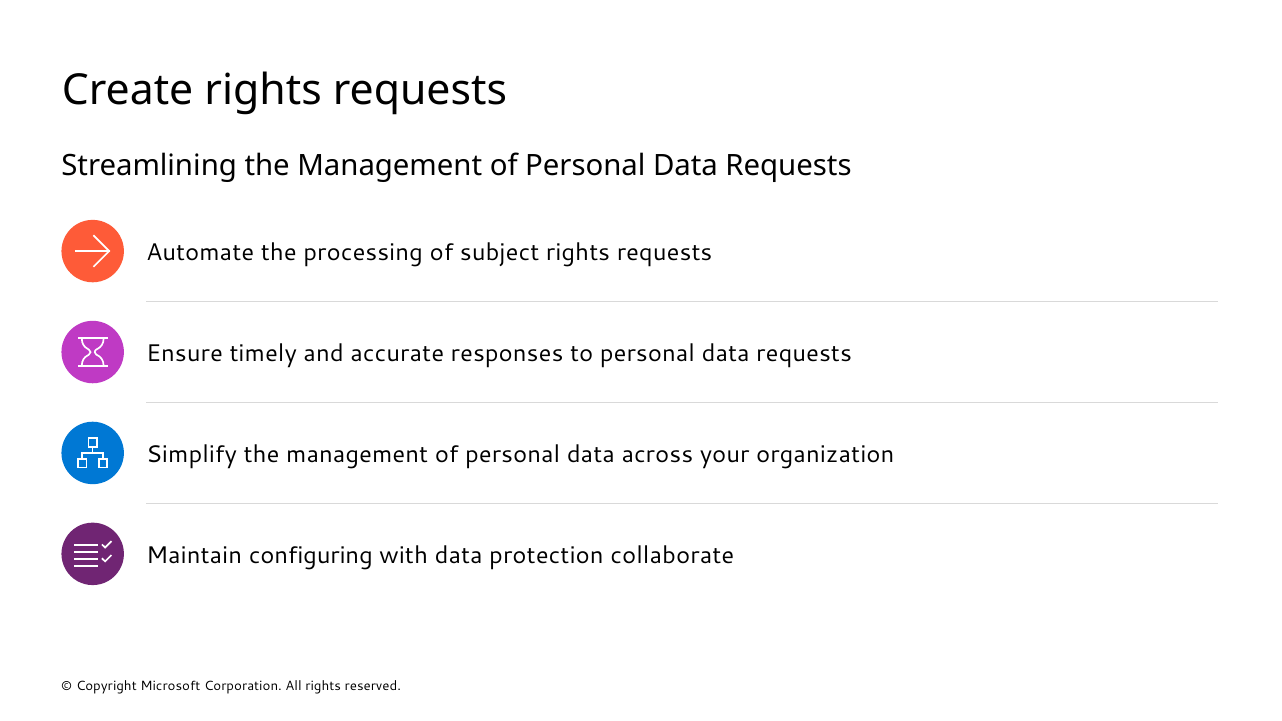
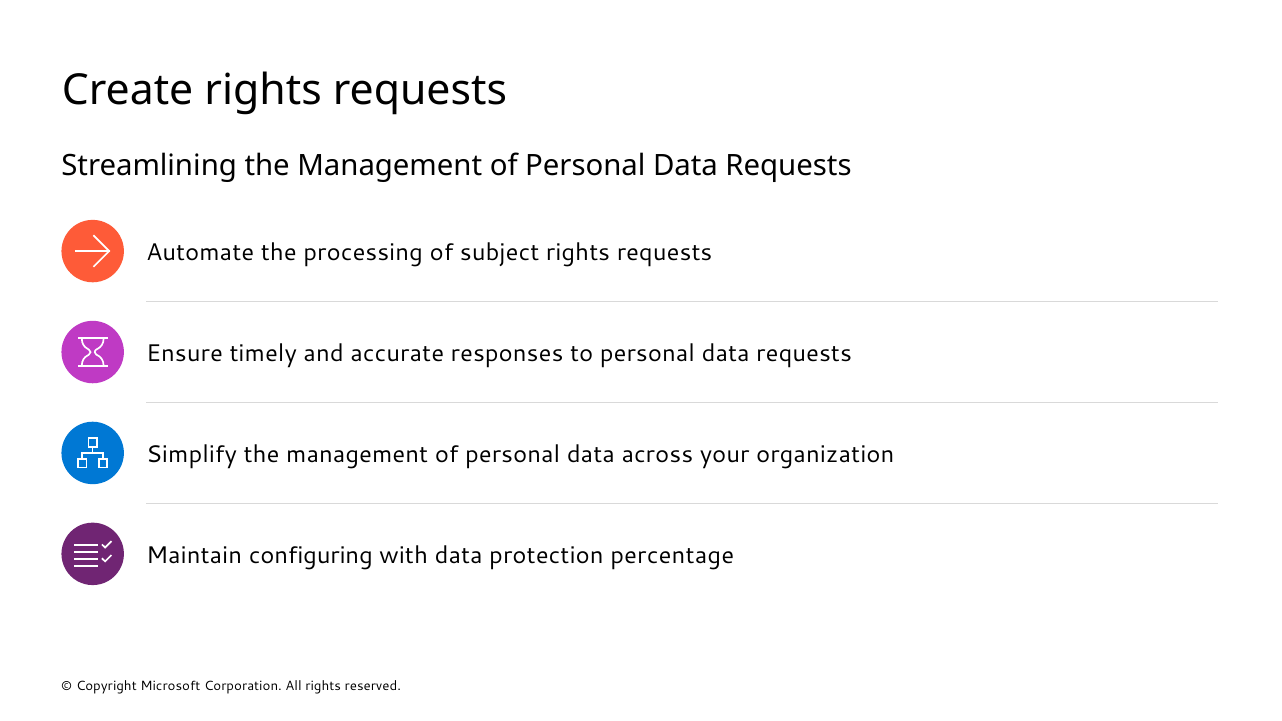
collaborate: collaborate -> percentage
